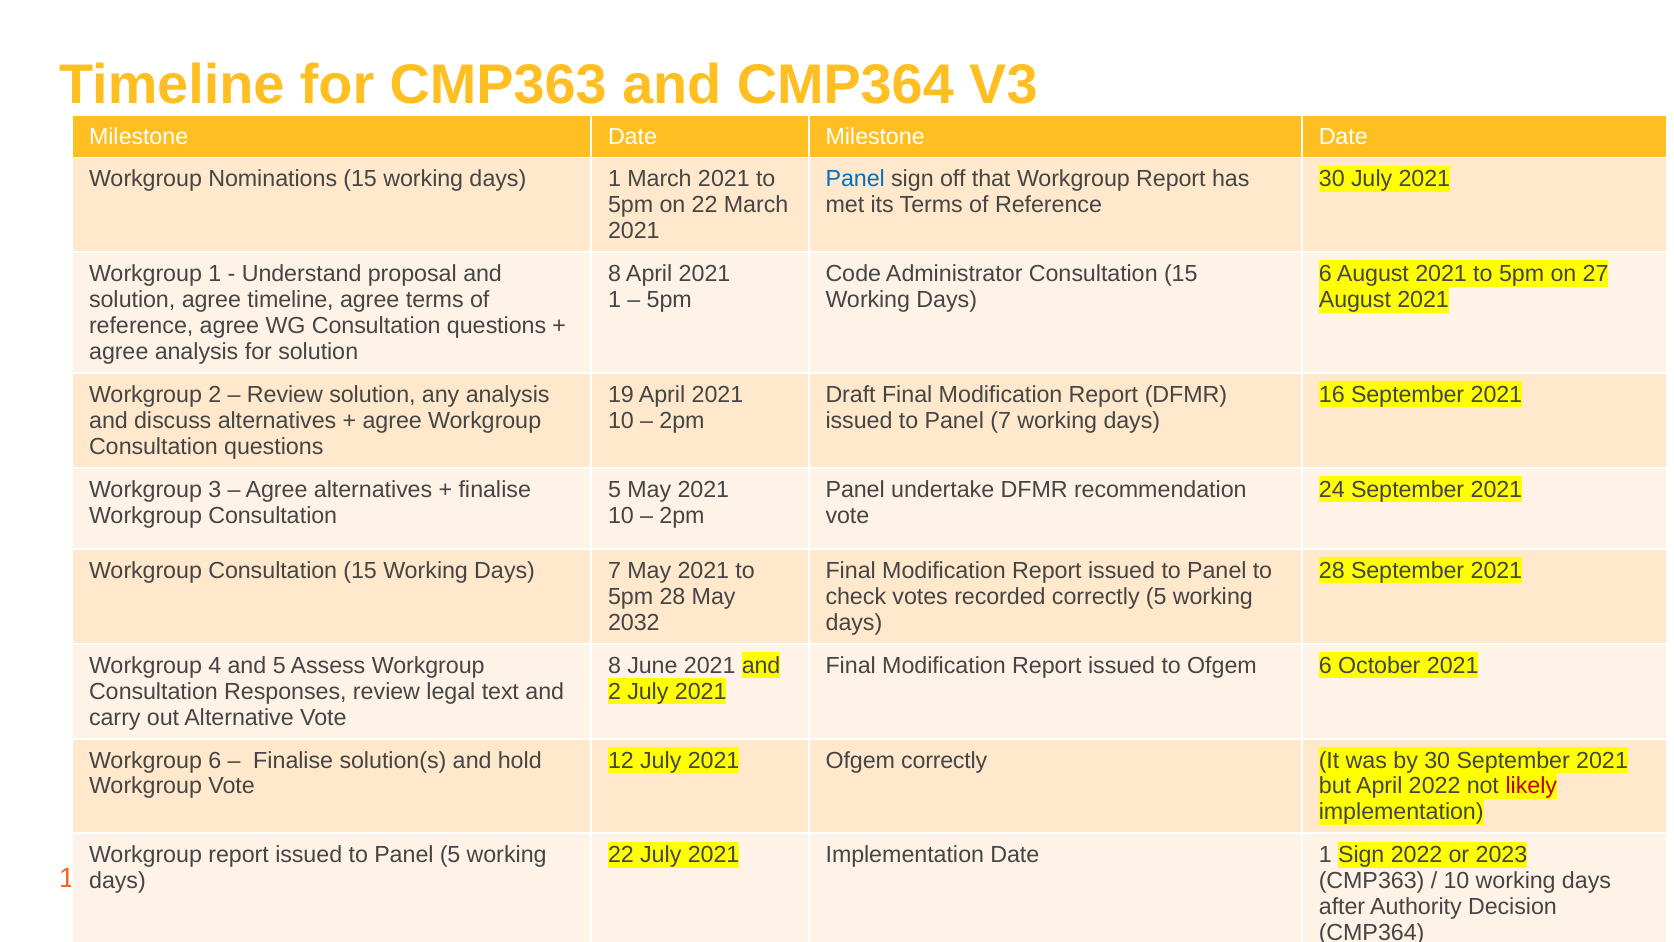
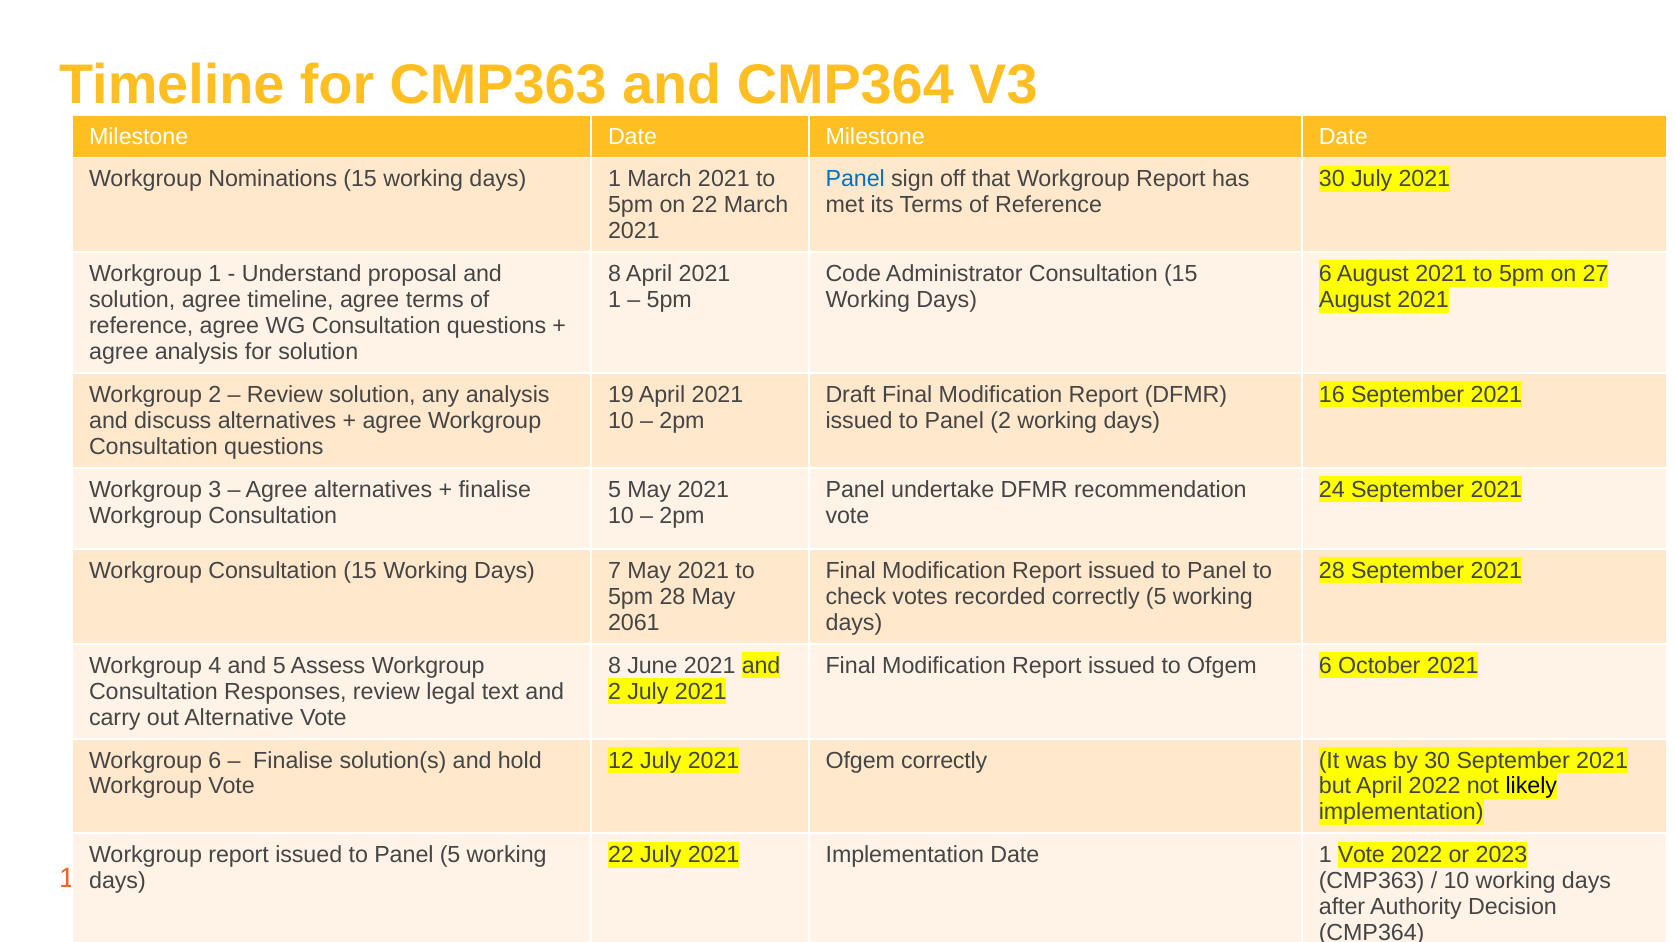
Panel 7: 7 -> 2
2032: 2032 -> 2061
likely colour: red -> black
1 Sign: Sign -> Vote
